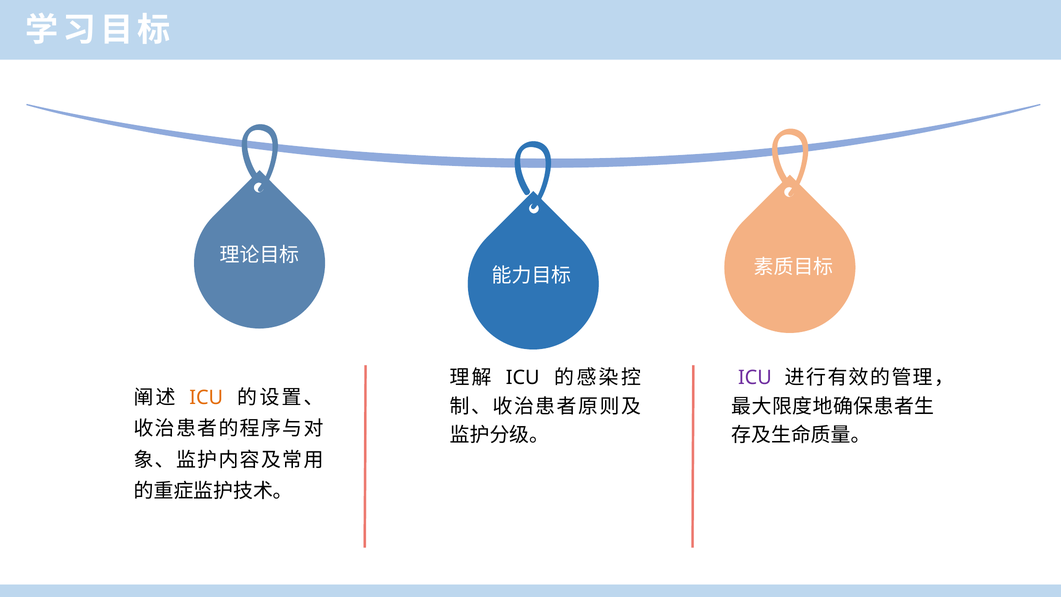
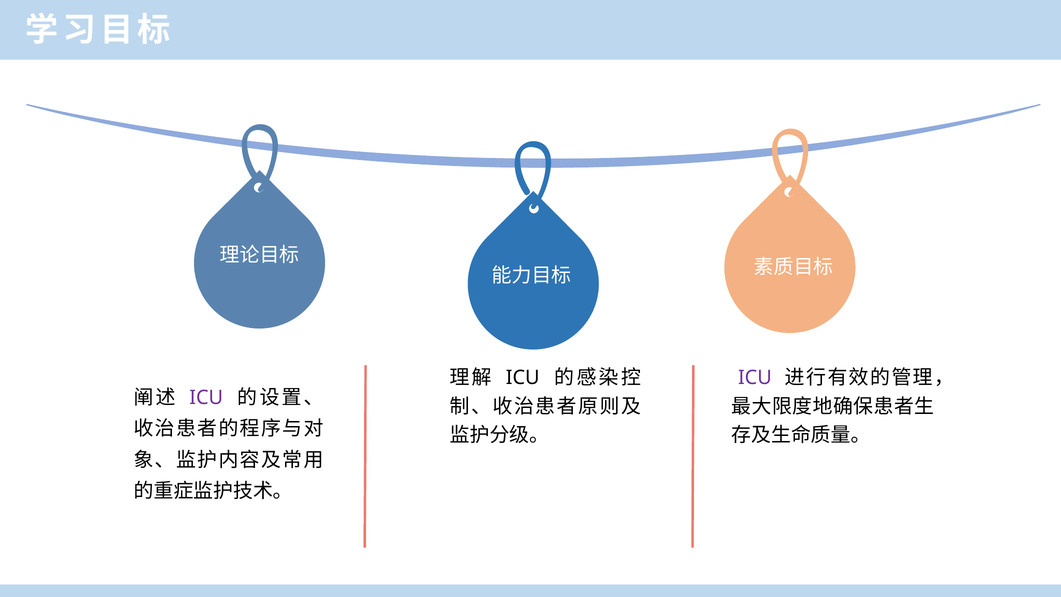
ICU at (206, 398) colour: orange -> purple
